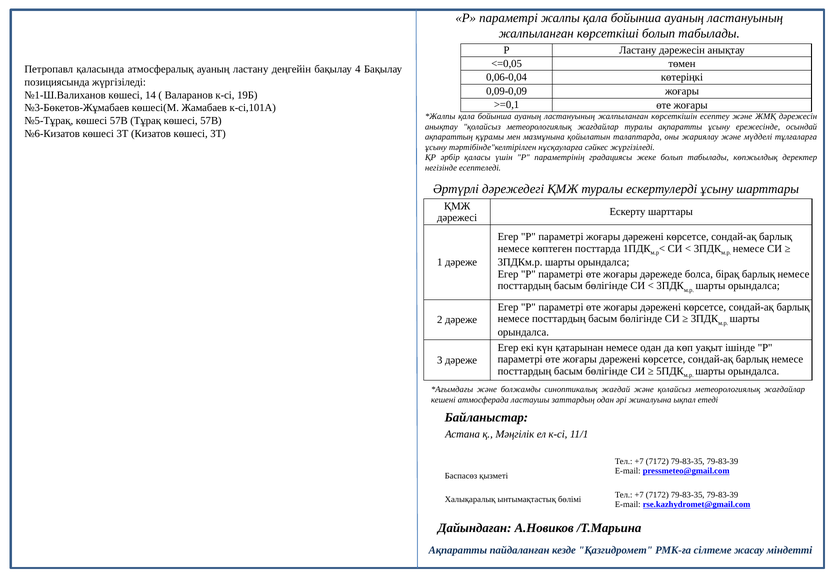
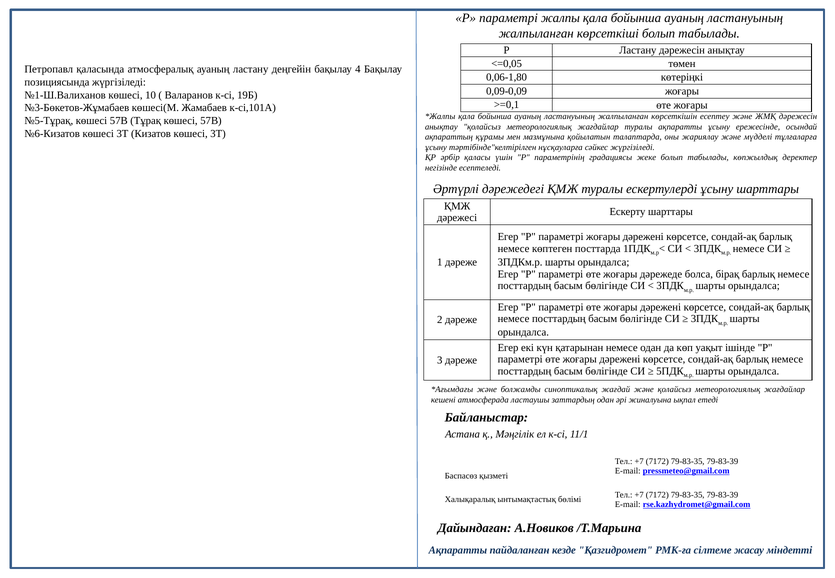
0,06-0,04: 0,06-0,04 -> 0,06-1,80
14: 14 -> 10
